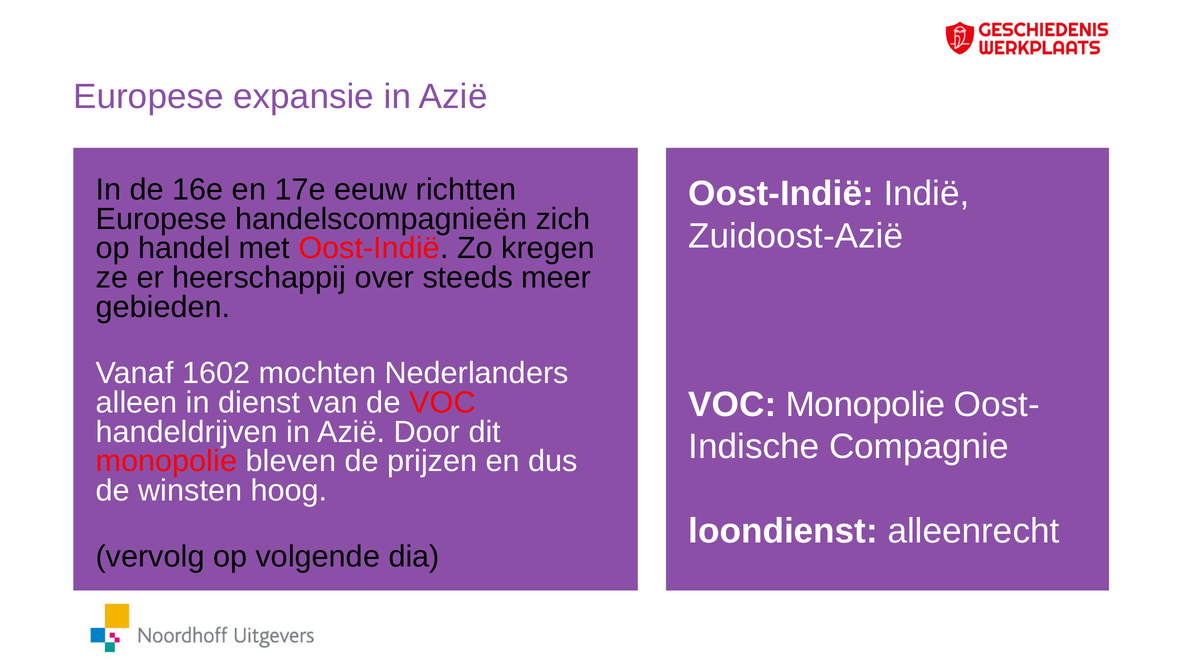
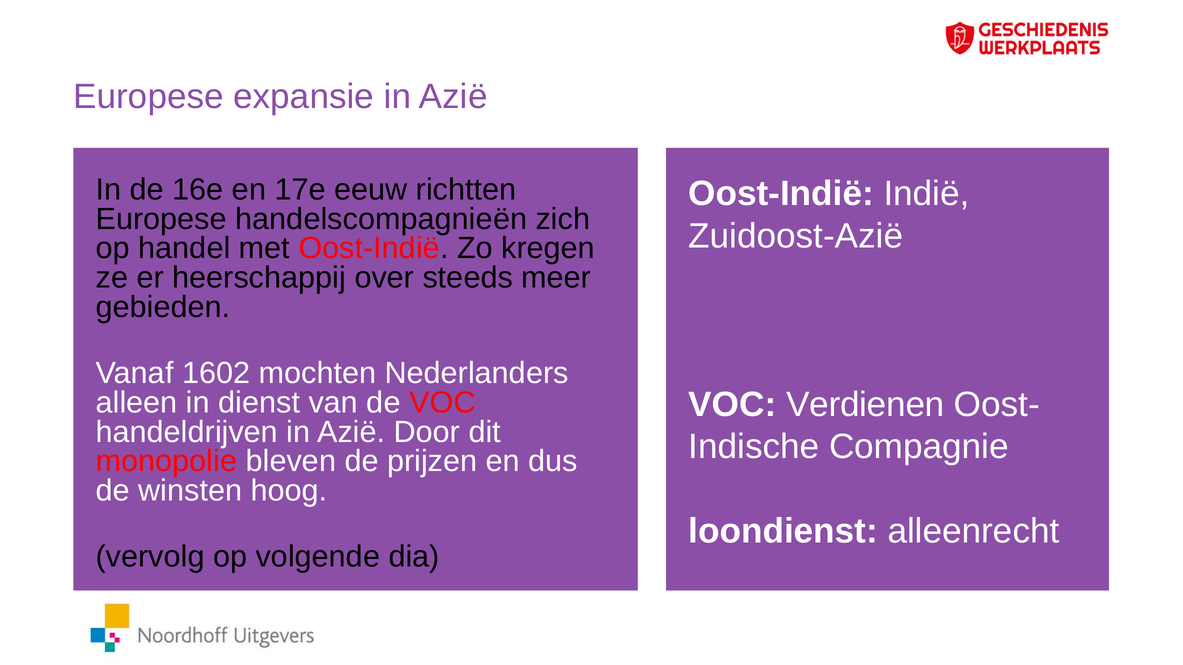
VOC Monopolie: Monopolie -> Verdienen
